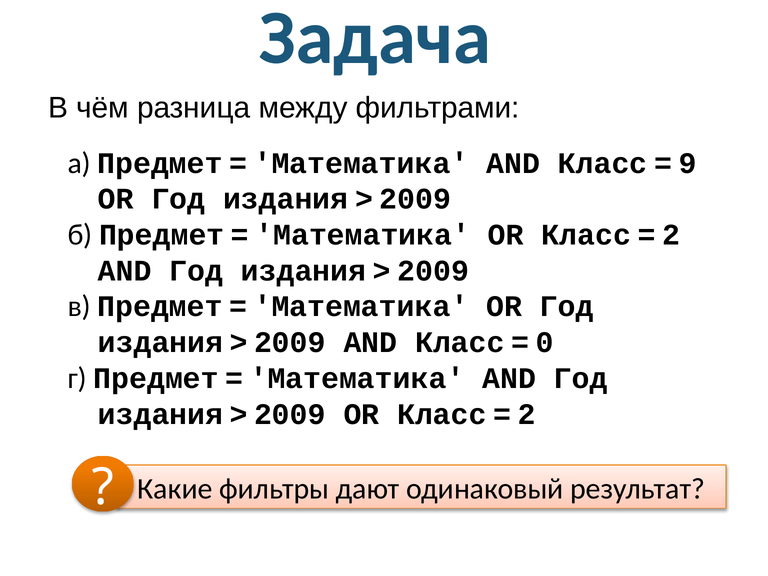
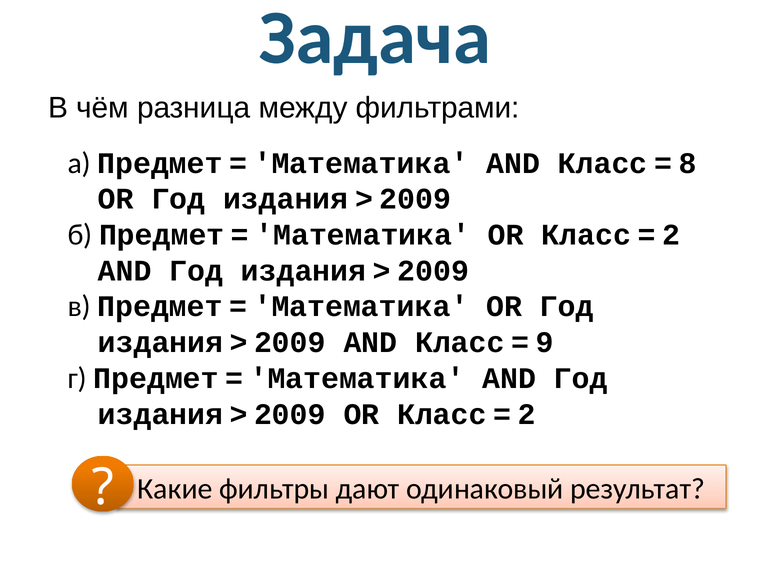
9: 9 -> 8
0: 0 -> 9
